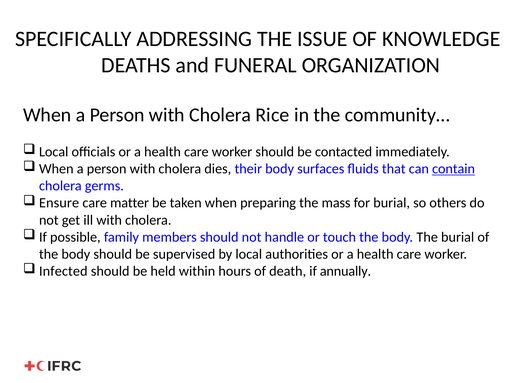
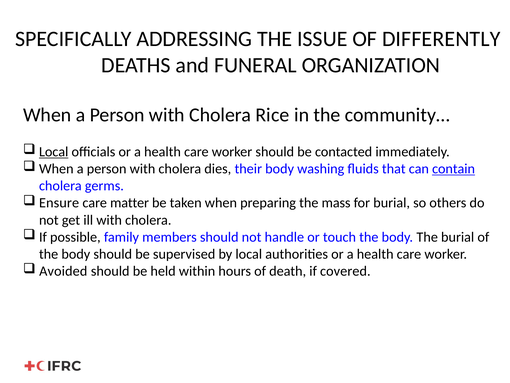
KNOWLEDGE: KNOWLEDGE -> DIFFERENTLY
Local at (54, 152) underline: none -> present
surfaces: surfaces -> washing
Infected: Infected -> Avoided
annually: annually -> covered
